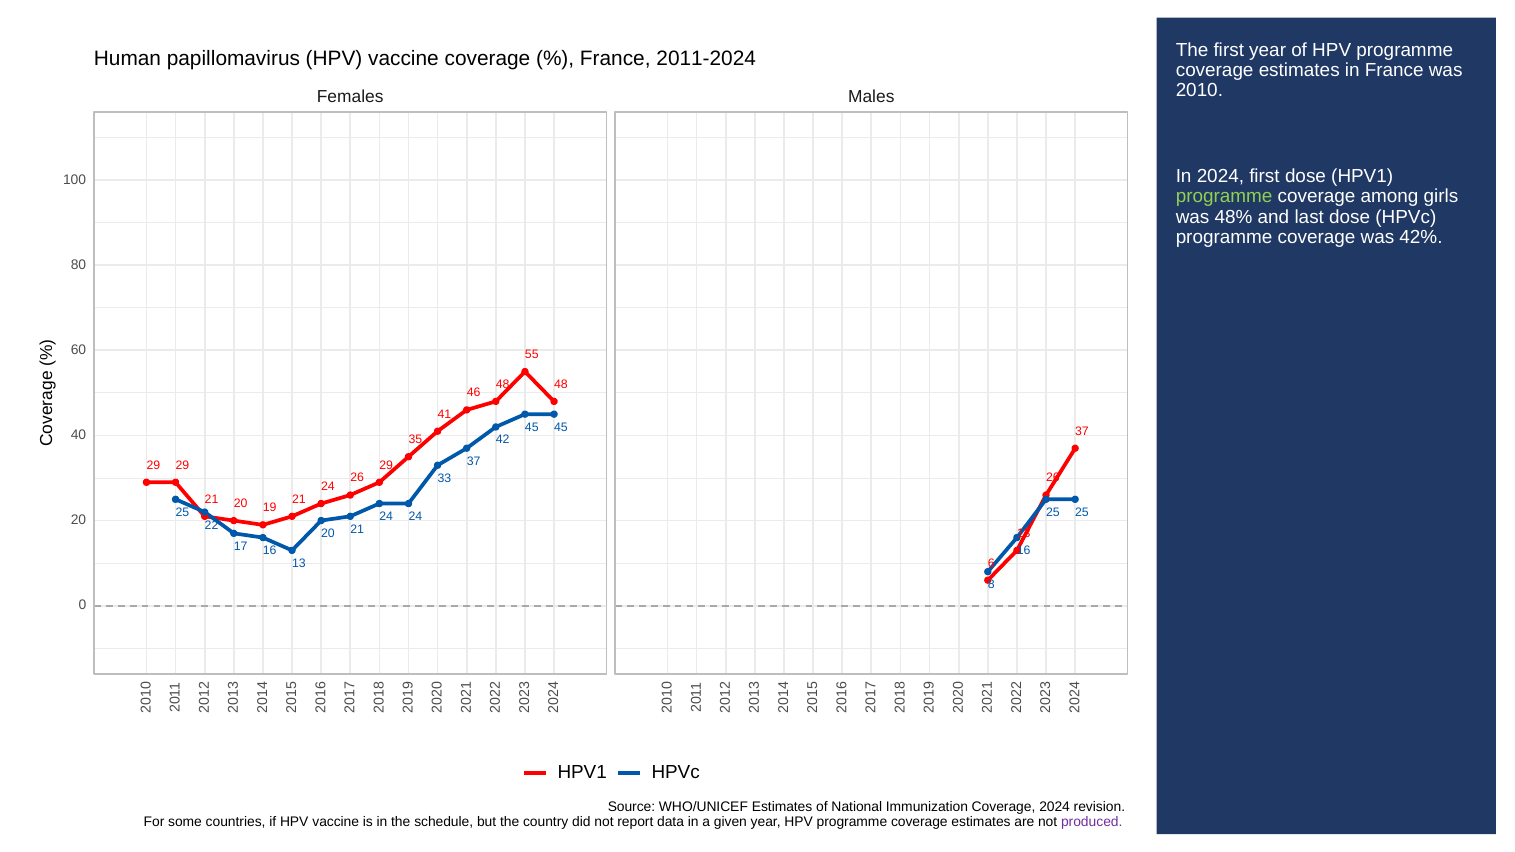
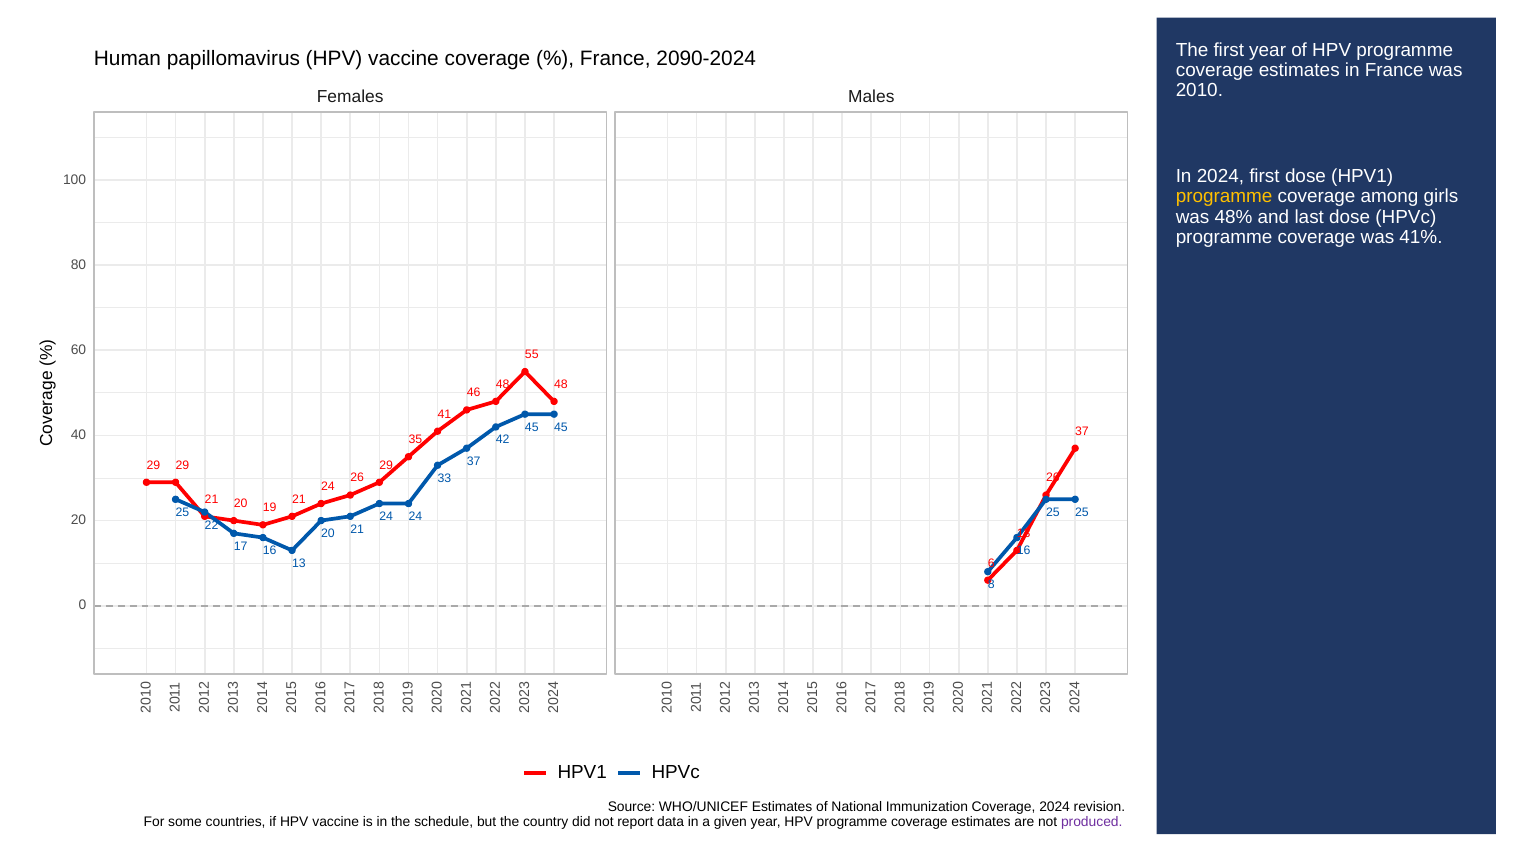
2011-2024: 2011-2024 -> 2090-2024
programme at (1224, 197) colour: light green -> yellow
42%: 42% -> 41%
